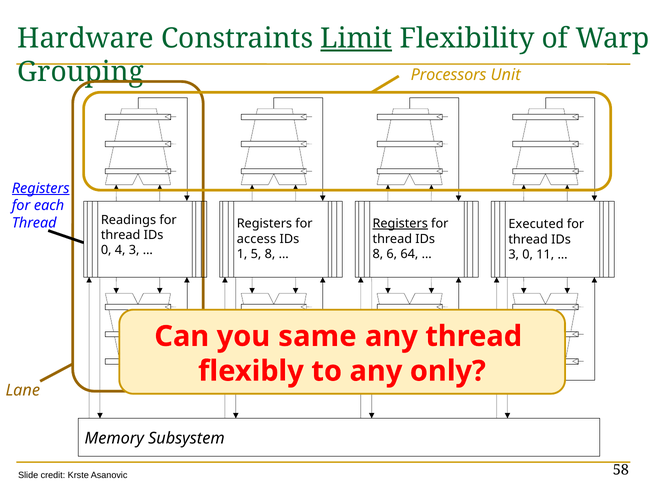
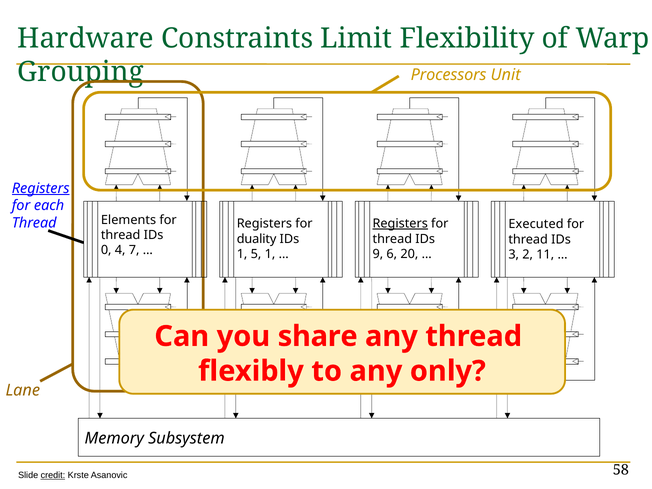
Limit underline: present -> none
Readings: Readings -> Elements
access: access -> duality
4 3: 3 -> 7
5 8: 8 -> 1
8 at (378, 254): 8 -> 9
64: 64 -> 20
3 0: 0 -> 2
same: same -> share
credit underline: none -> present
